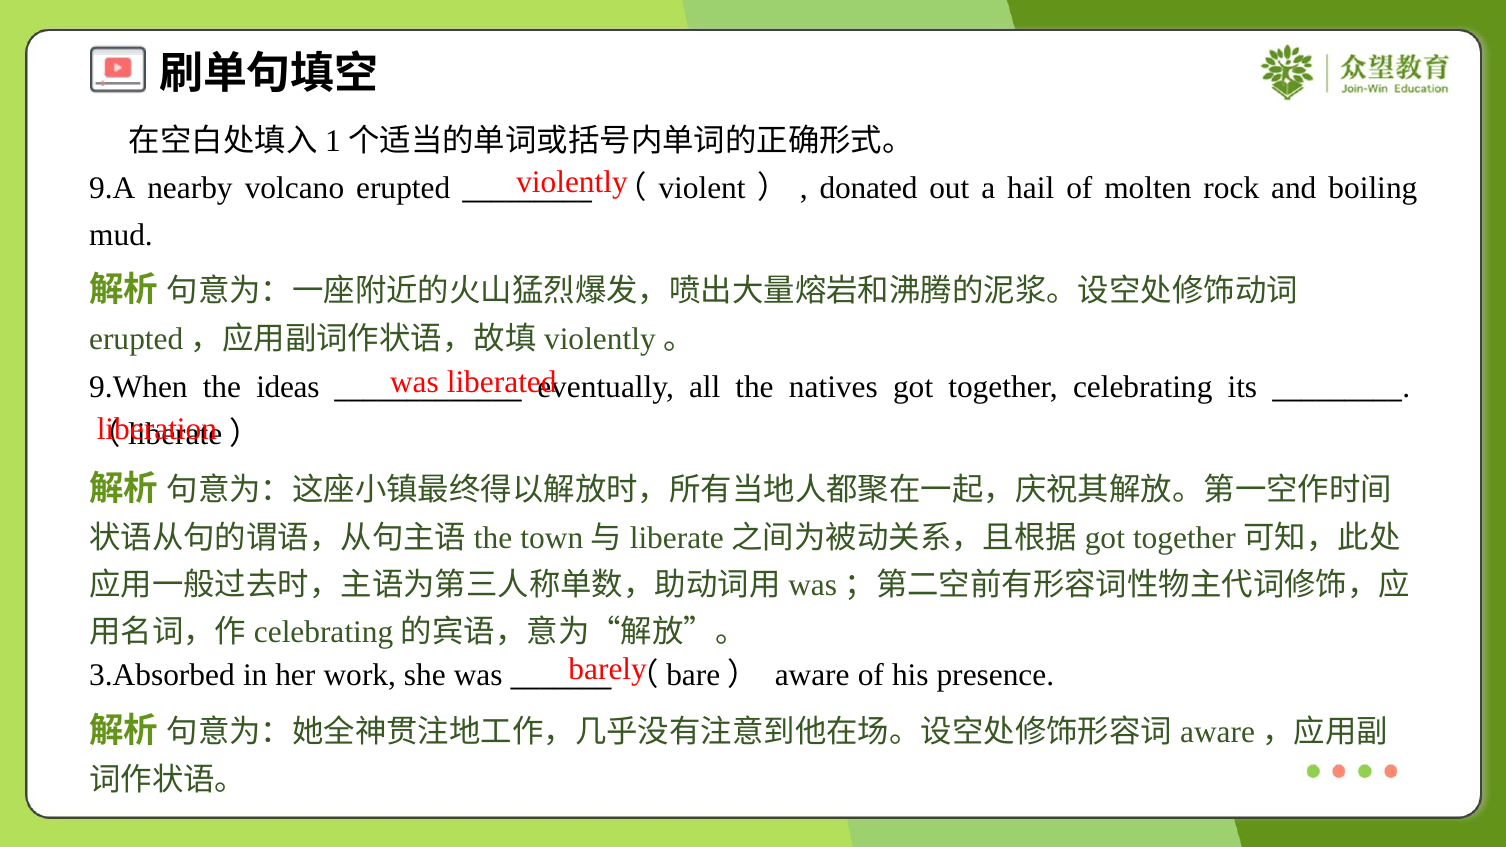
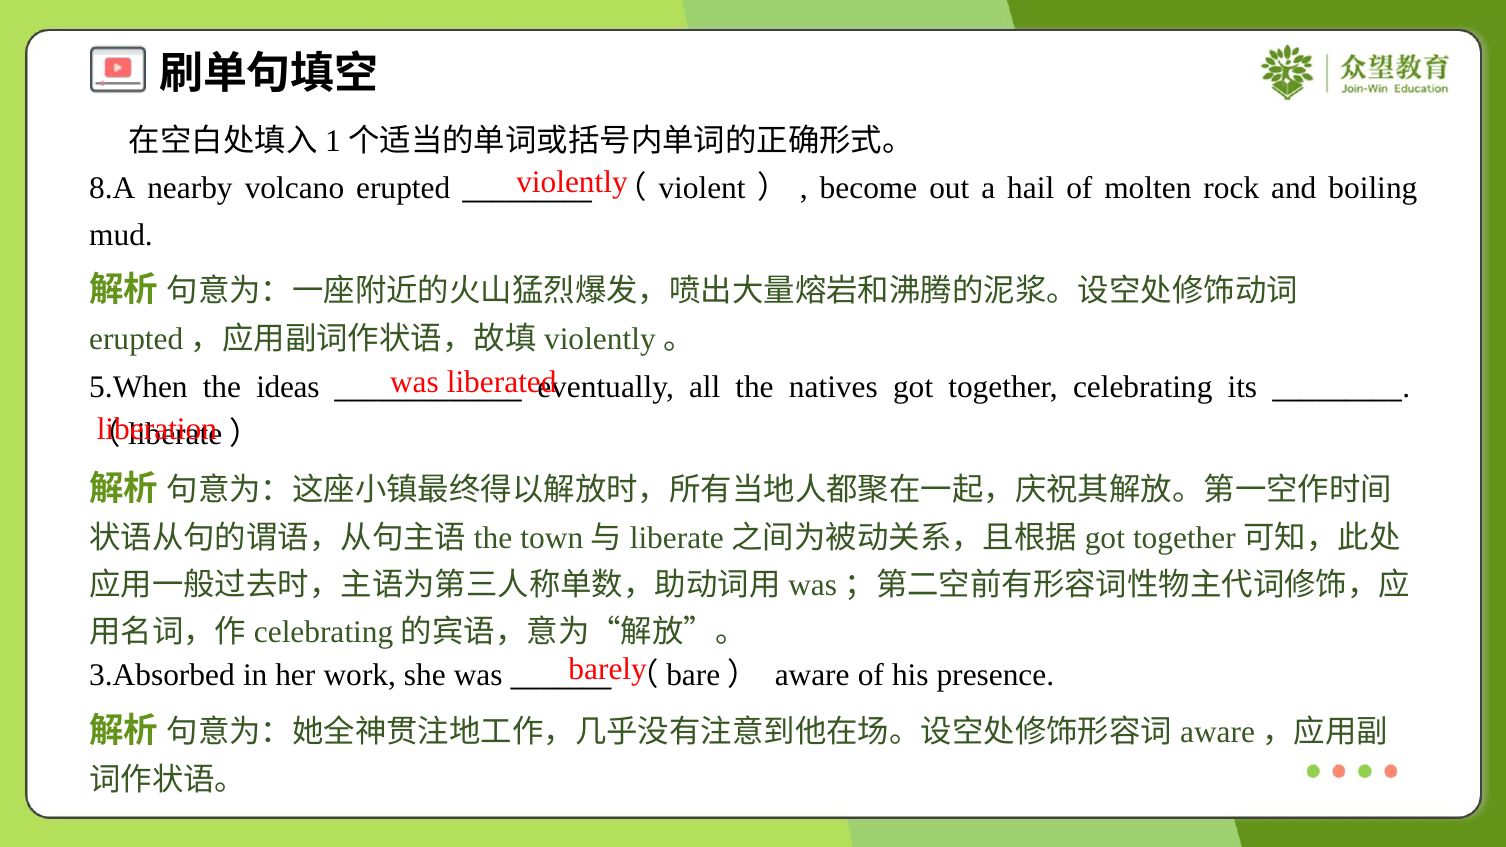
9.A: 9.A -> 8.A
donated: donated -> become
9.When: 9.When -> 5.When
